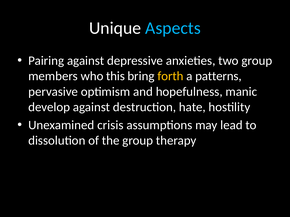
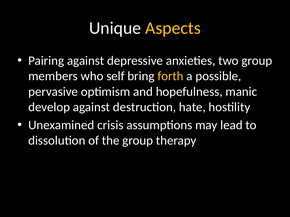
Aspects colour: light blue -> yellow
this: this -> self
patterns: patterns -> possible
